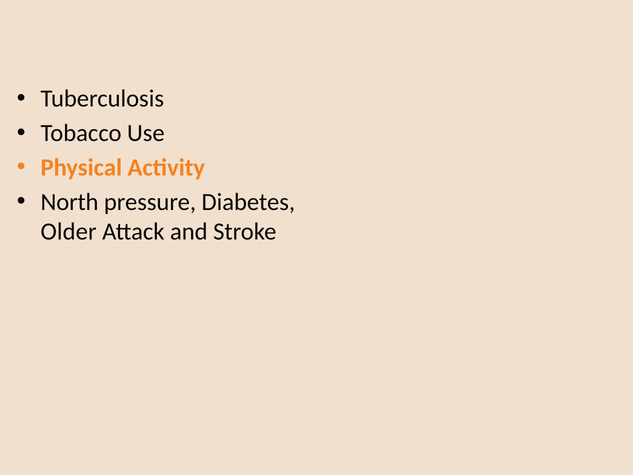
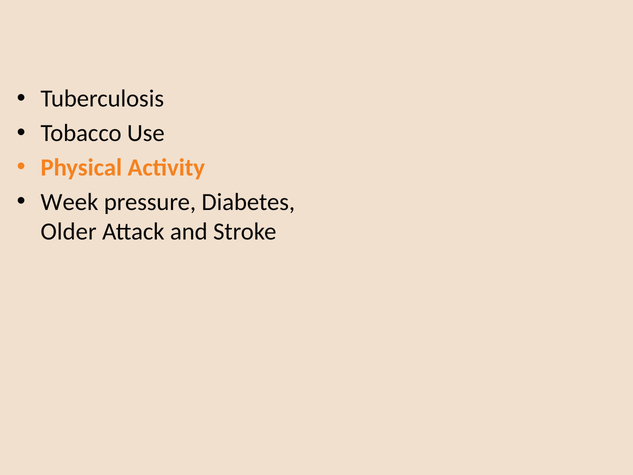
North: North -> Week
